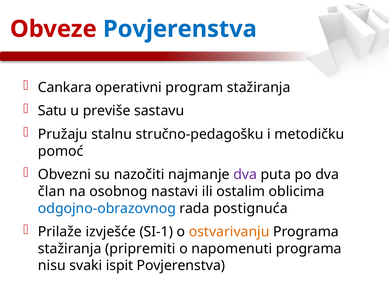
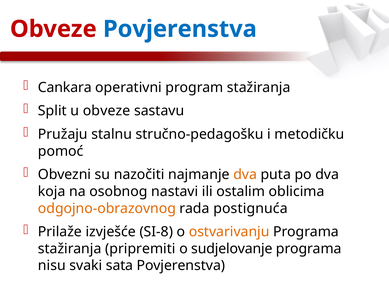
Satu: Satu -> Split
u previše: previše -> obveze
dva at (245, 174) colour: purple -> orange
član: član -> koja
odgojno-obrazovnog colour: blue -> orange
SI-1: SI-1 -> SI-8
napomenuti: napomenuti -> sudjelovanje
ispit: ispit -> sata
